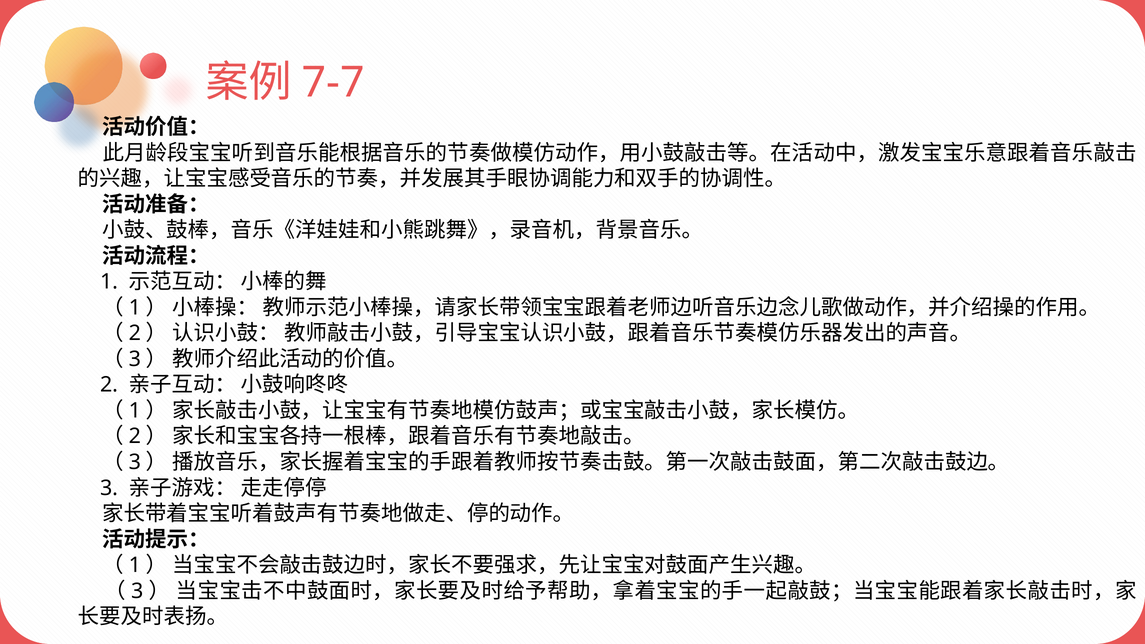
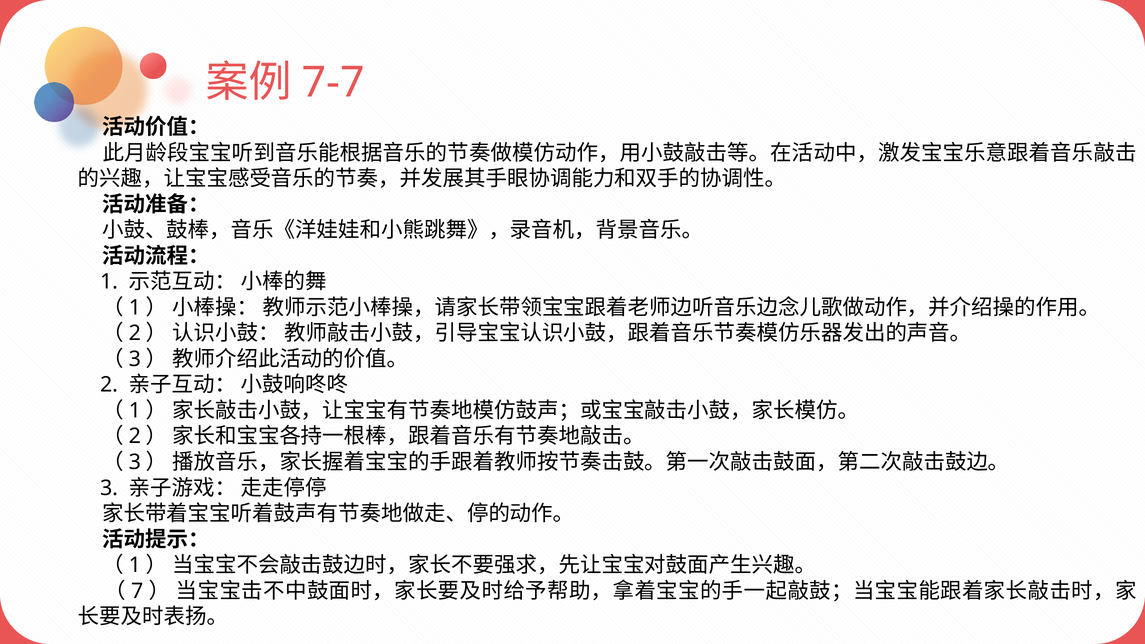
3 at (137, 591): 3 -> 7
